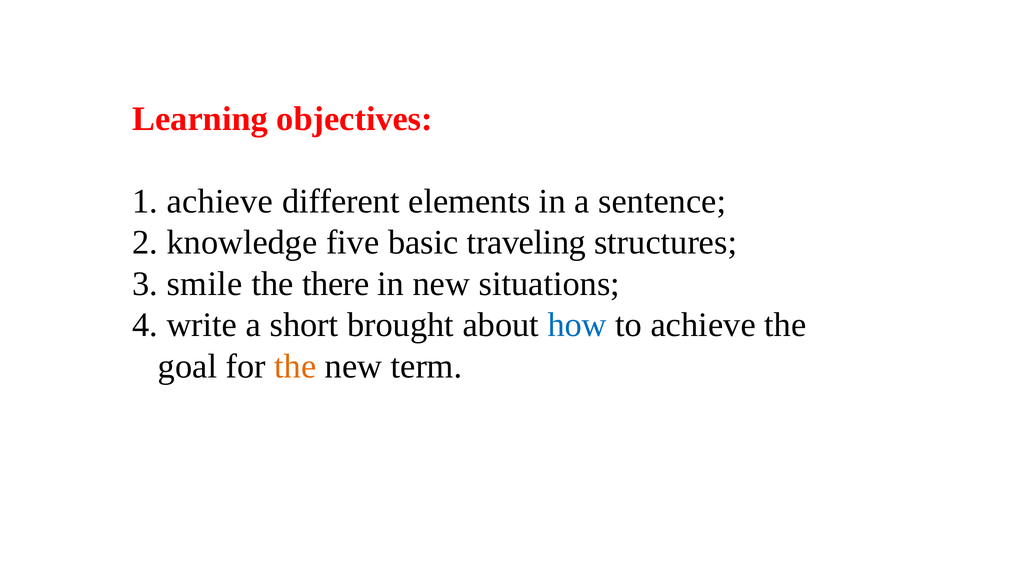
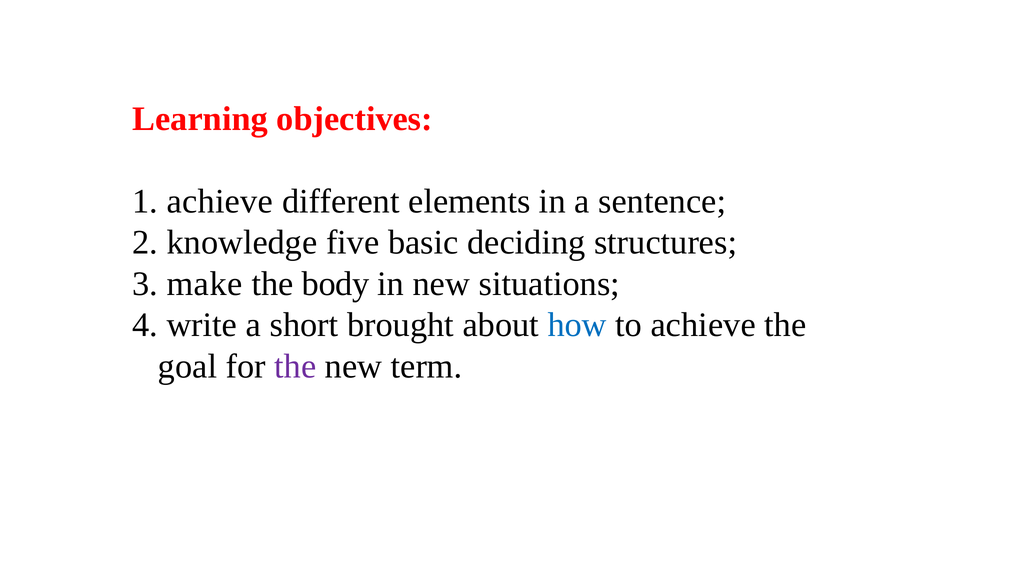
traveling: traveling -> deciding
smile: smile -> make
there: there -> body
the at (295, 366) colour: orange -> purple
